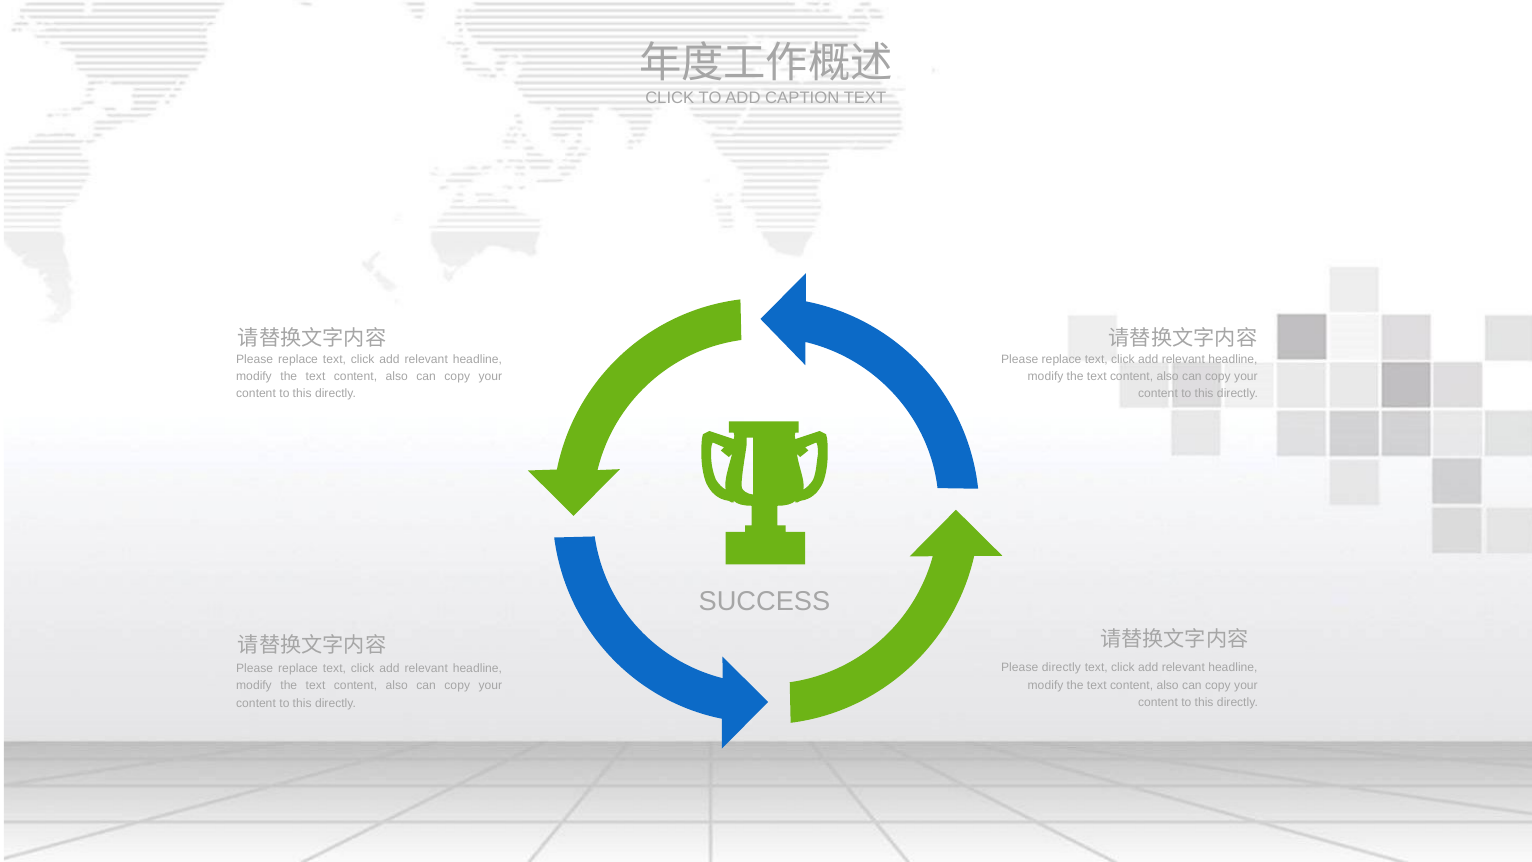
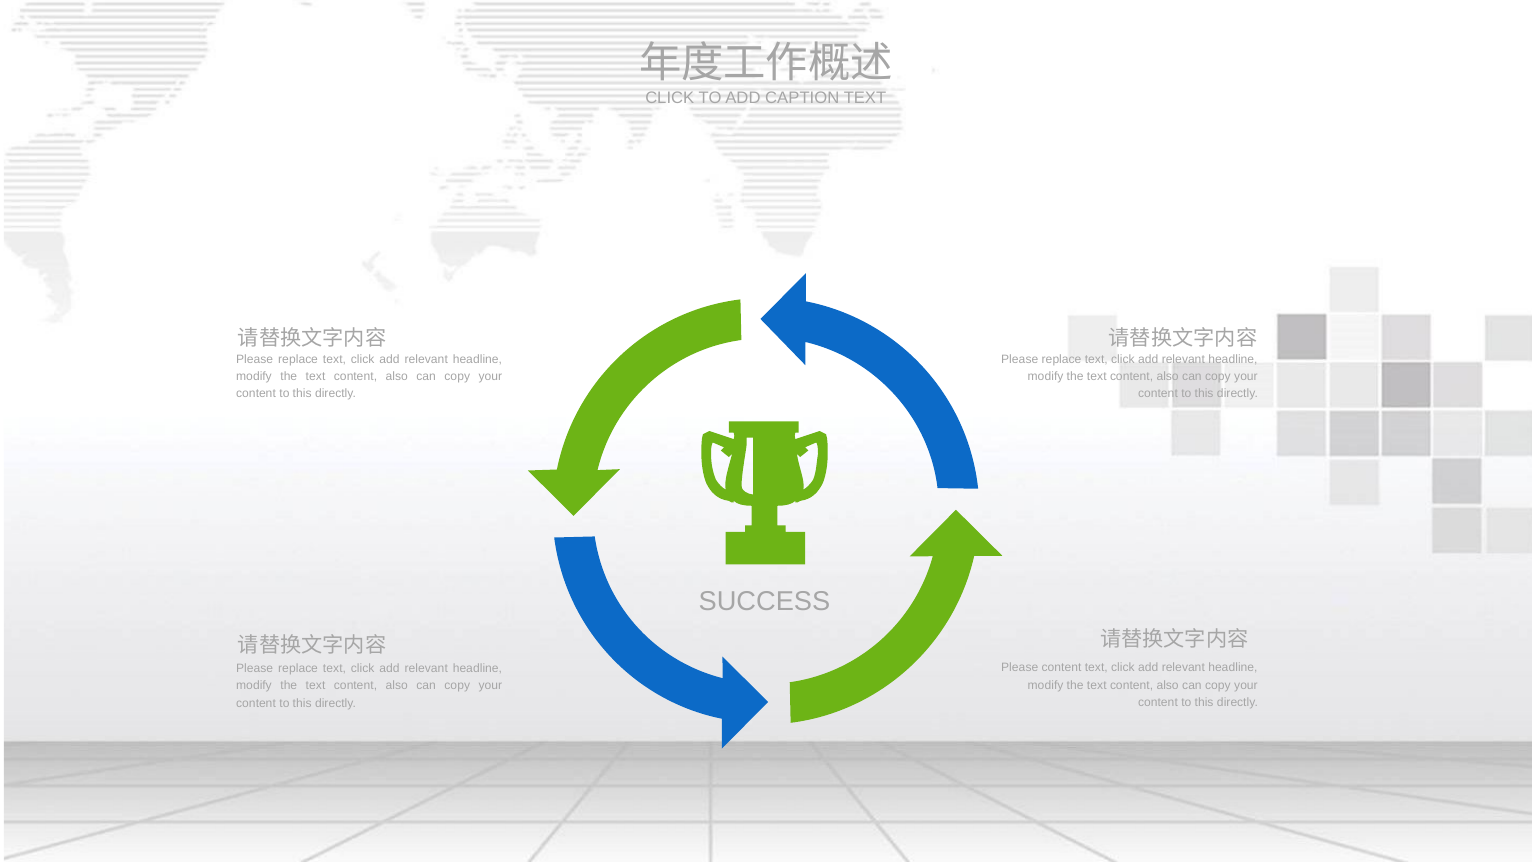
Please directly: directly -> content
